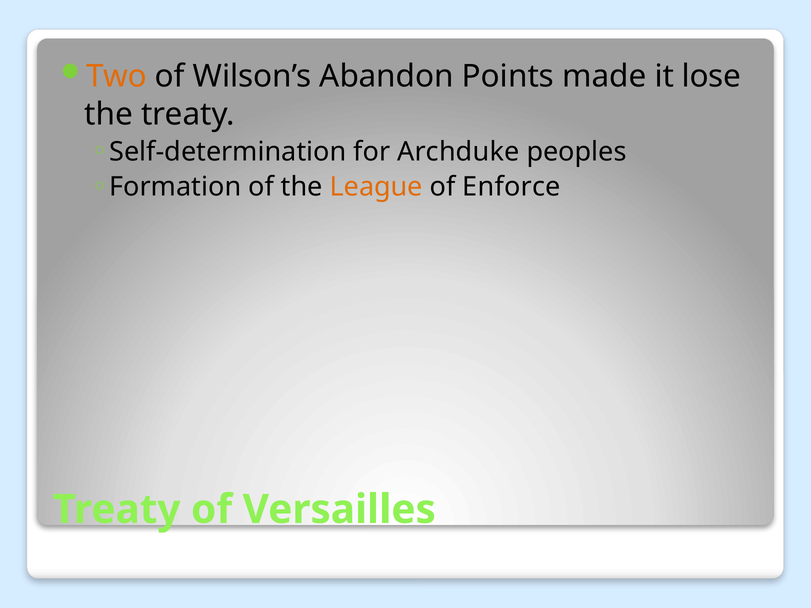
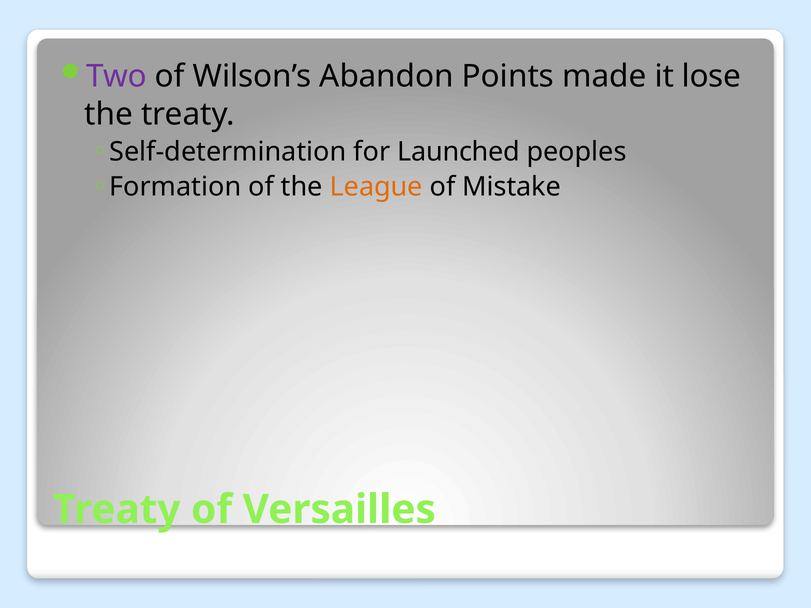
Two colour: orange -> purple
Archduke: Archduke -> Launched
Enforce: Enforce -> Mistake
